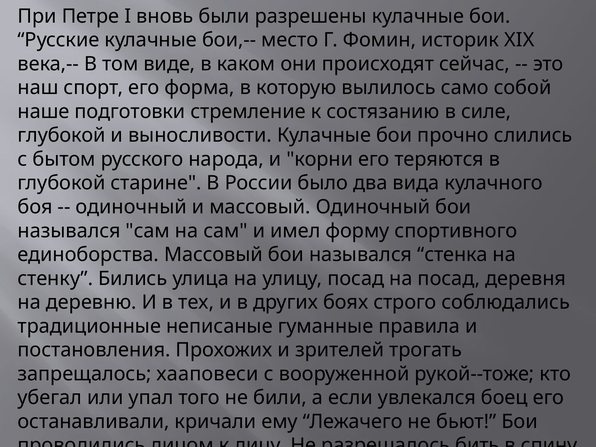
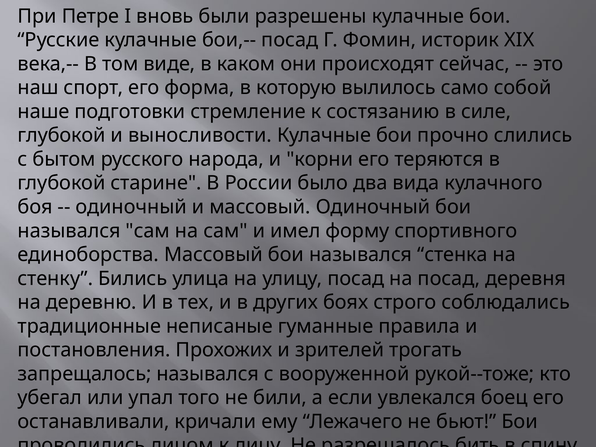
бои,-- место: место -> посад
запрещалось хааповеси: хааповеси -> назывался
